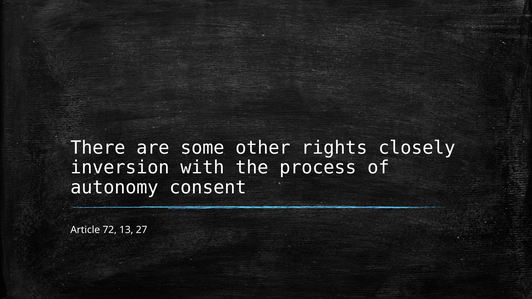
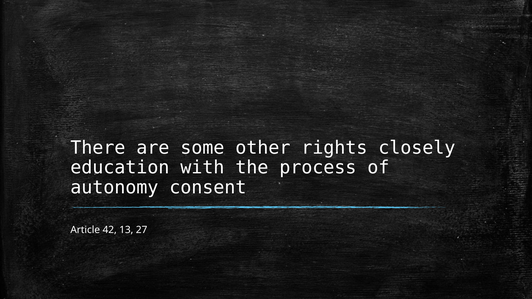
inversion: inversion -> education
72: 72 -> 42
